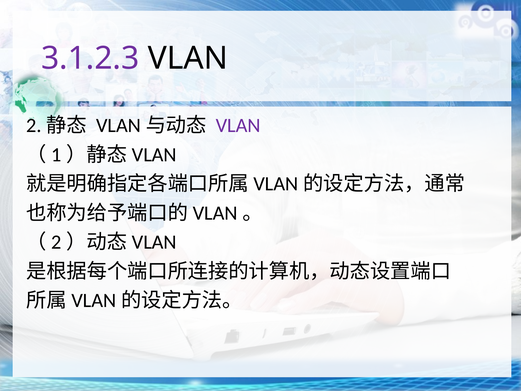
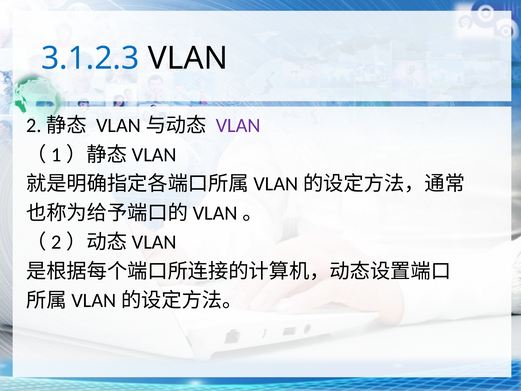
3.1.2.3 colour: purple -> blue
